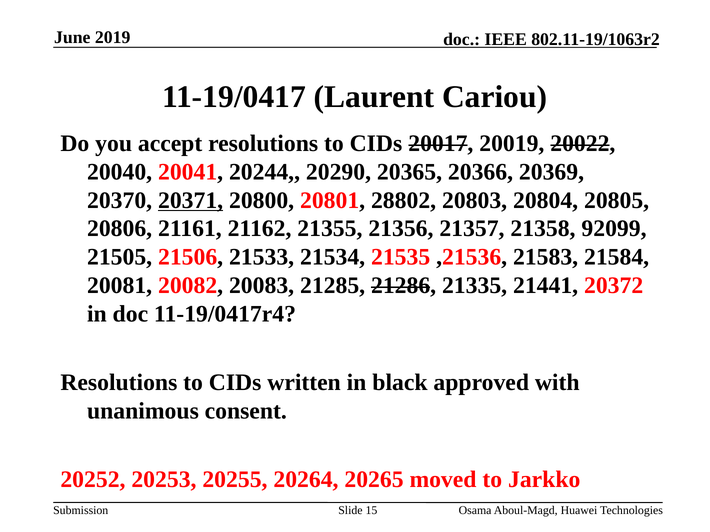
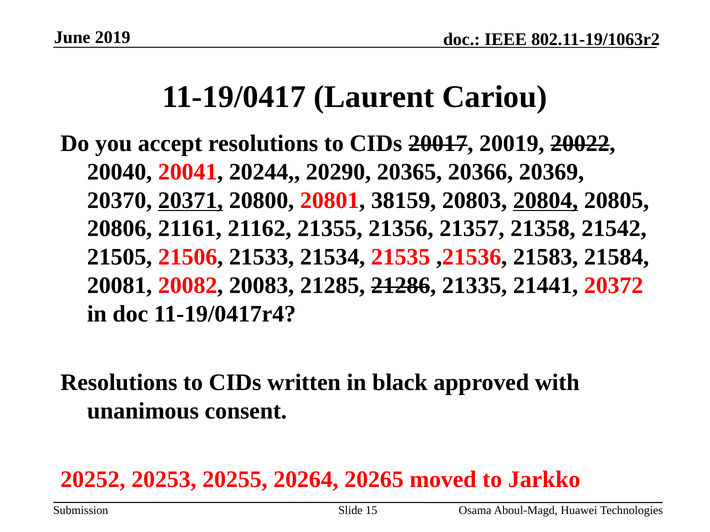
28802: 28802 -> 38159
20804 underline: none -> present
92099: 92099 -> 21542
